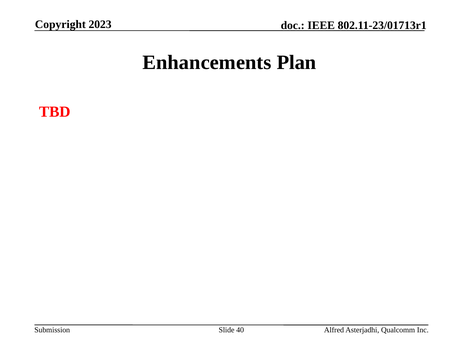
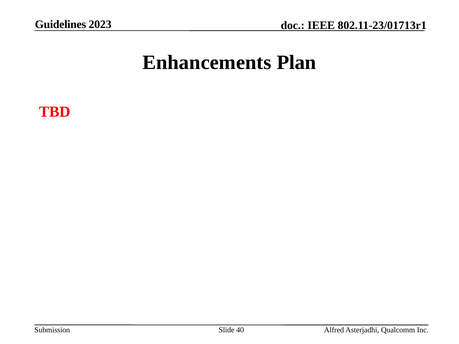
Copyright: Copyright -> Guidelines
